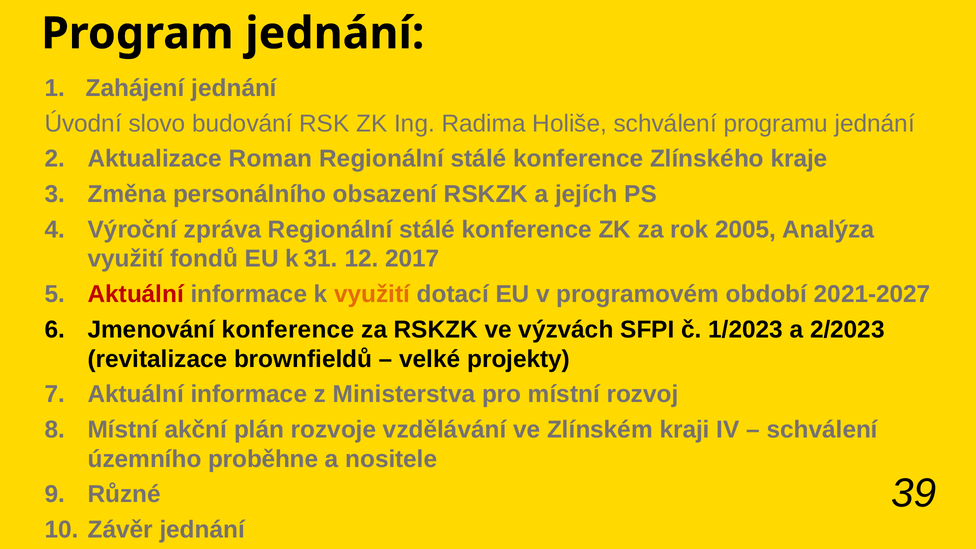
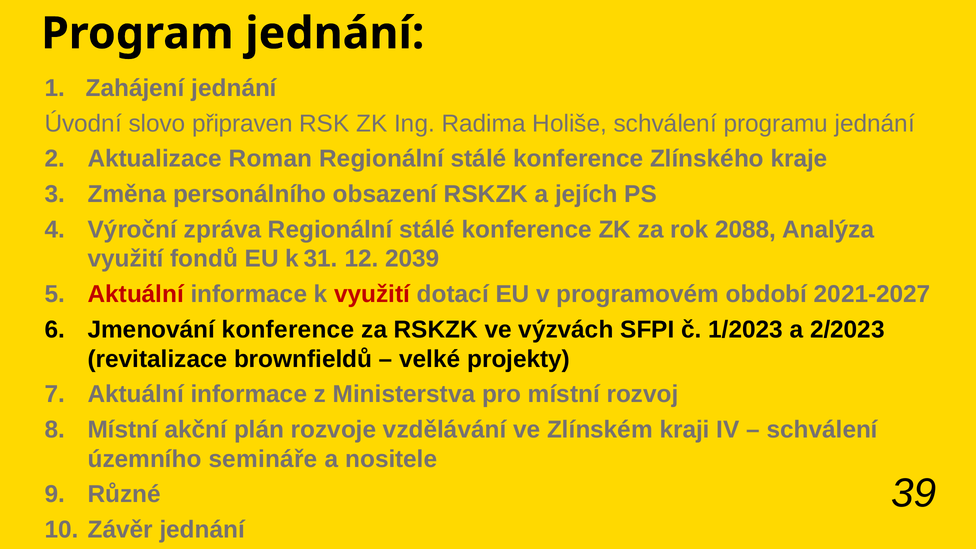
budování: budování -> připraven
2005: 2005 -> 2088
2017: 2017 -> 2039
využití at (372, 294) colour: orange -> red
proběhne: proběhne -> semináře
